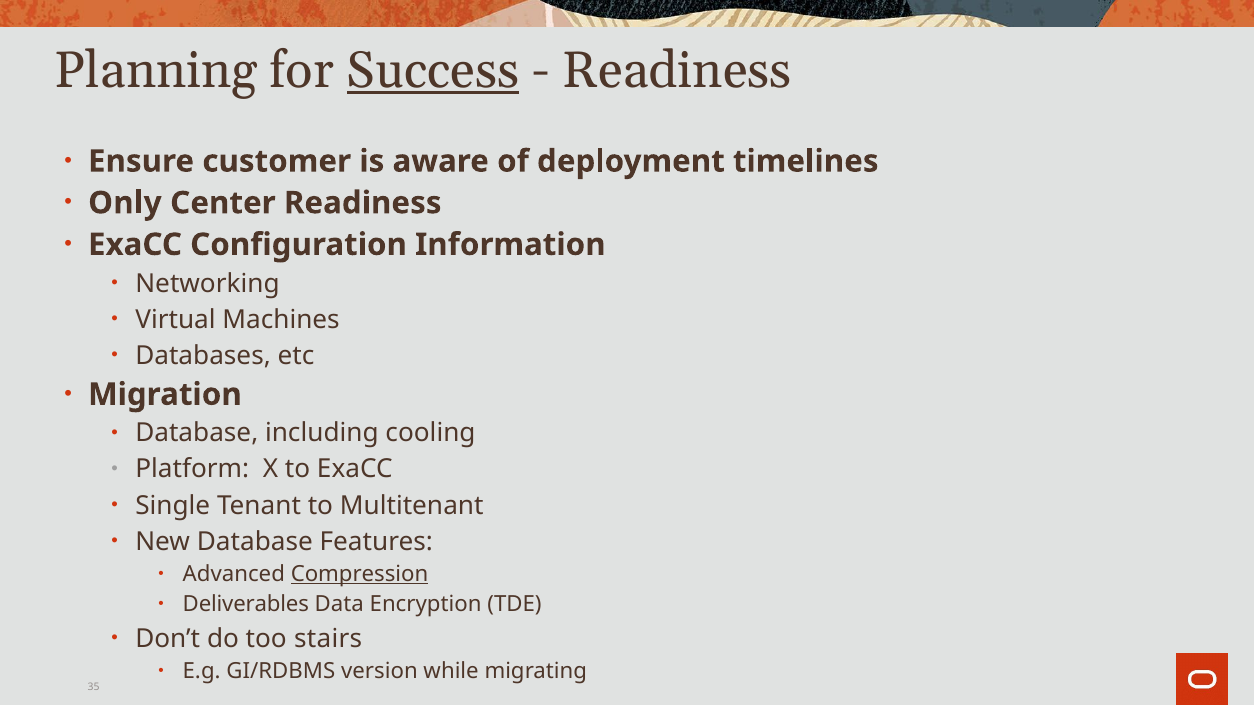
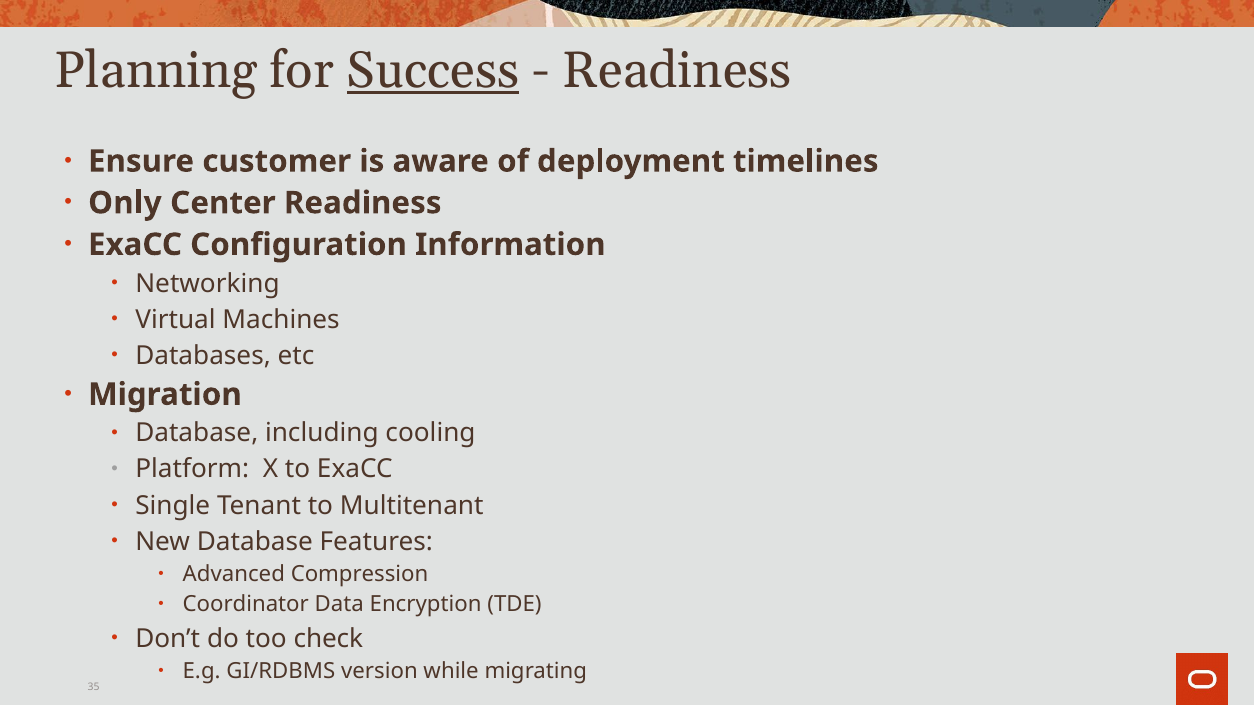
Compression underline: present -> none
Deliverables: Deliverables -> Coordinator
stairs: stairs -> check
